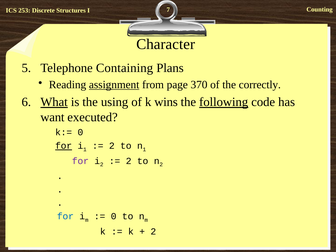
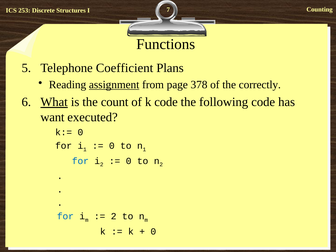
Character: Character -> Functions
Containing: Containing -> Coefficient
370: 370 -> 378
using: using -> count
k wins: wins -> code
following underline: present -> none
for at (64, 146) underline: present -> none
2 at (112, 146): 2 -> 0
for at (80, 161) colour: purple -> blue
2 at (129, 161): 2 -> 0
0 at (114, 216): 0 -> 2
2 at (153, 231): 2 -> 0
